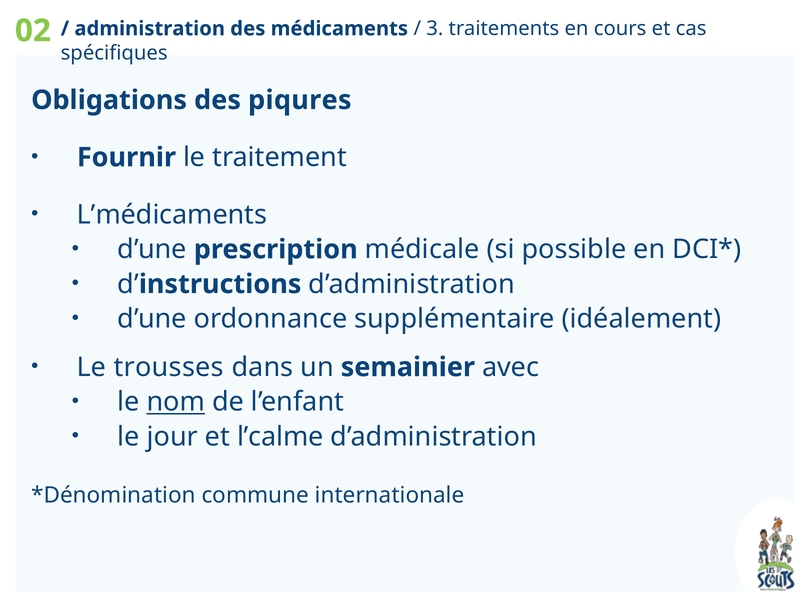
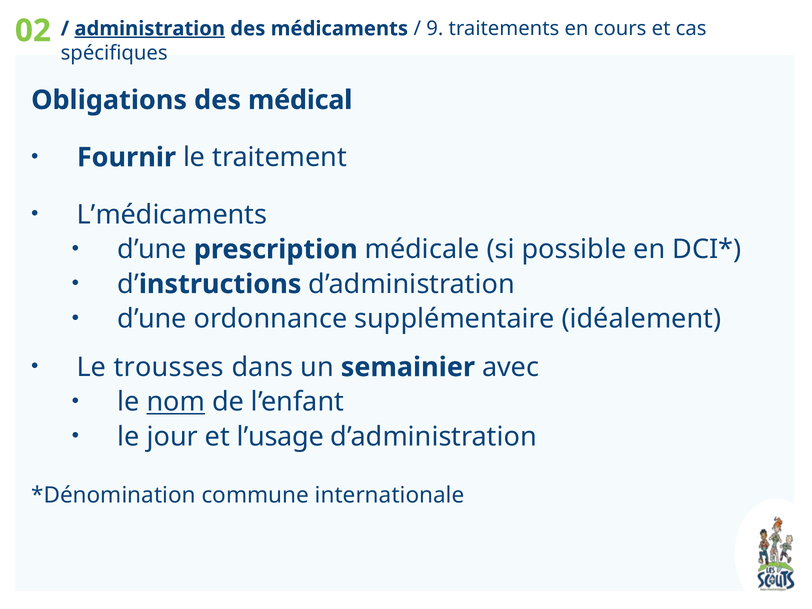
administration underline: none -> present
3: 3 -> 9
piqures: piqures -> médical
l’calme: l’calme -> l’usage
